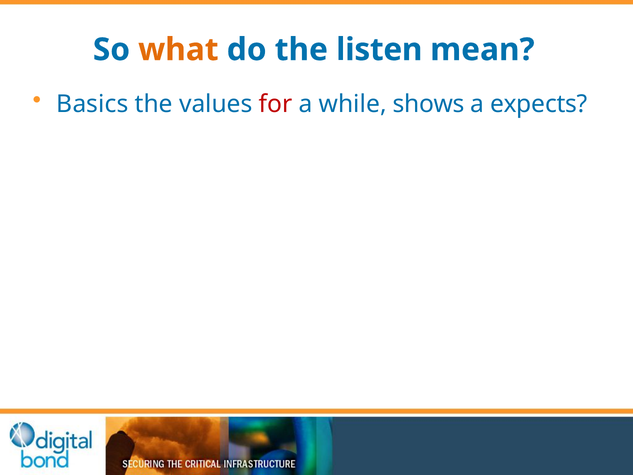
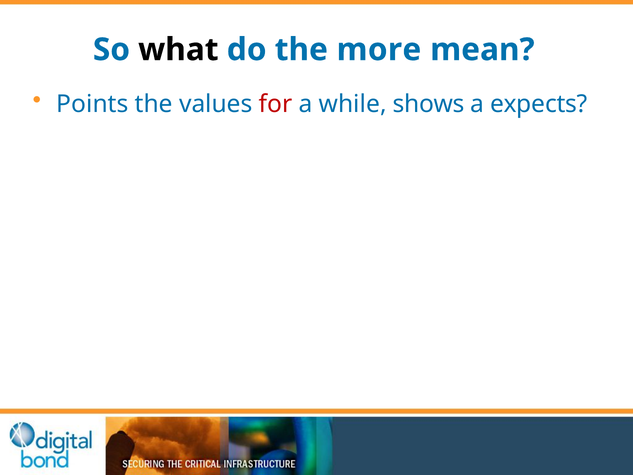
what colour: orange -> black
listen: listen -> more
Basics: Basics -> Points
